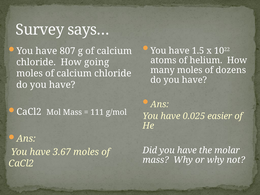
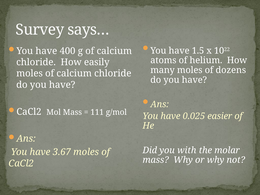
807: 807 -> 400
going: going -> easily
Did you have: have -> with
